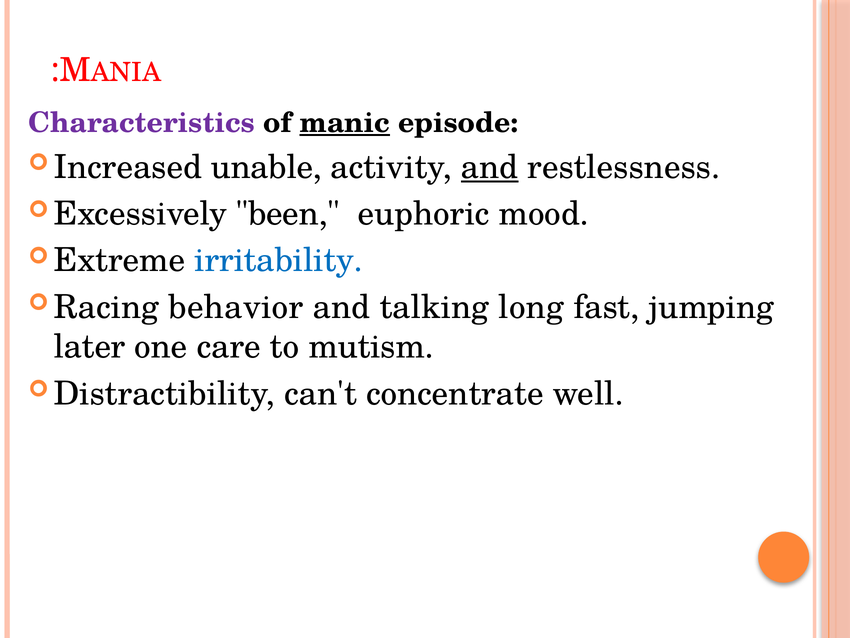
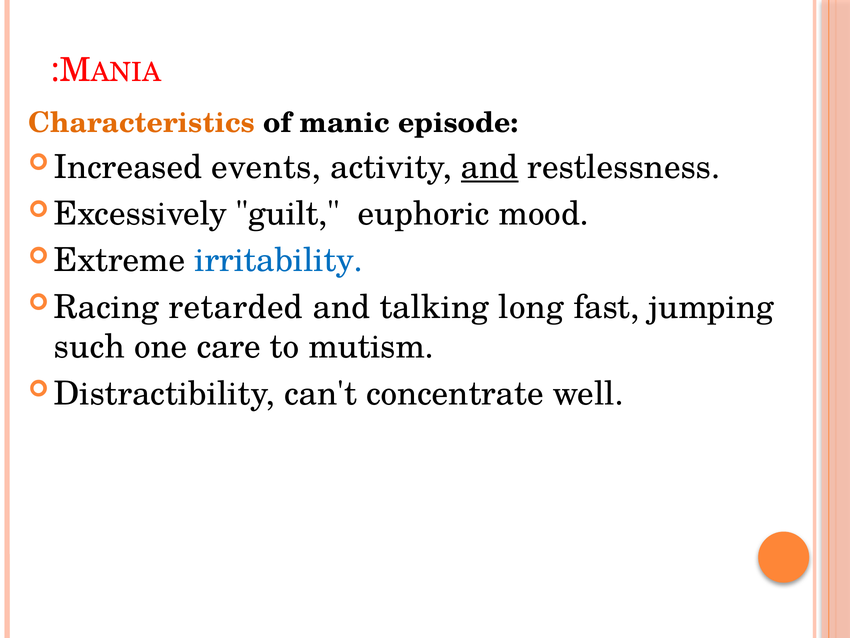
Characteristics colour: purple -> orange
manic underline: present -> none
unable: unable -> events
been: been -> guilt
behavior: behavior -> retarded
later: later -> such
